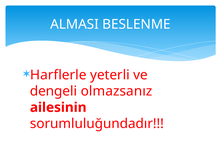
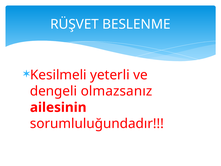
ALMASI: ALMASI -> RÜŞVET
Harflerle: Harflerle -> Kesilmeli
